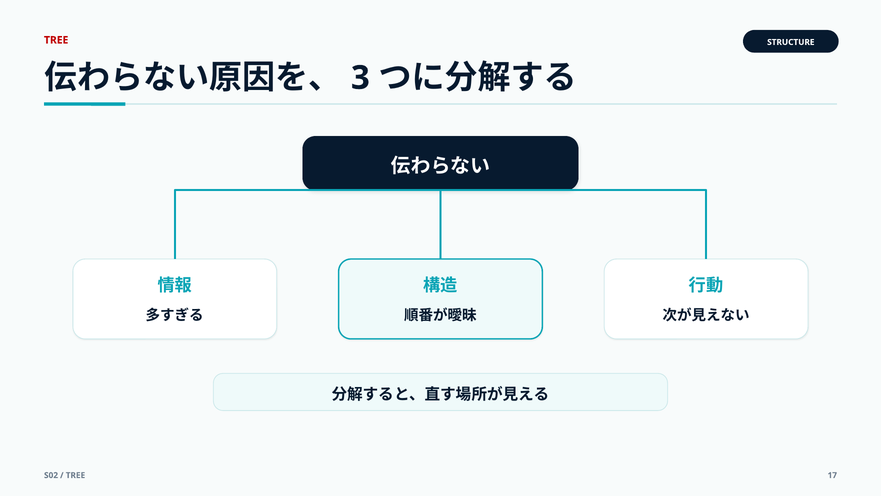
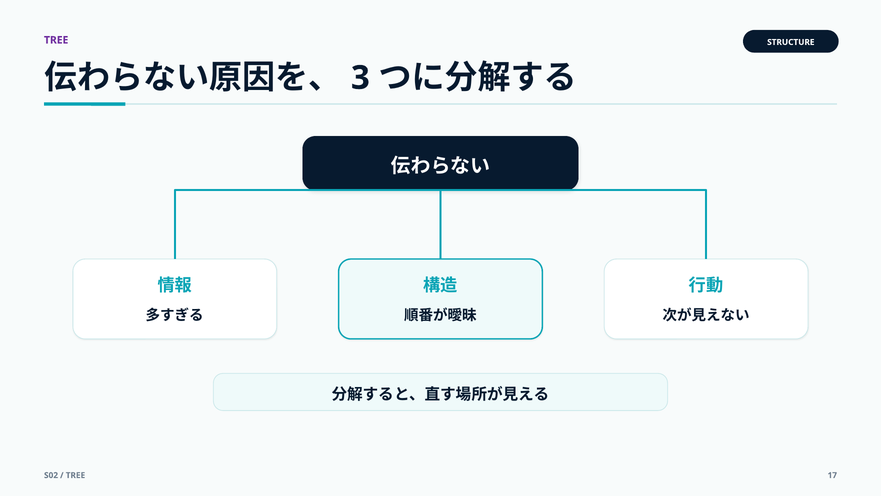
TREE at (56, 40) colour: red -> purple
